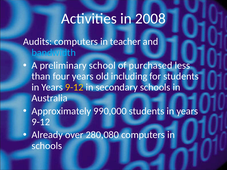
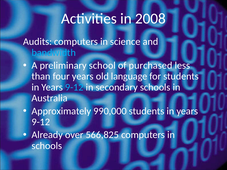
teacher: teacher -> science
including: including -> language
9-12 at (74, 87) colour: yellow -> light blue
280,080: 280,080 -> 566,825
